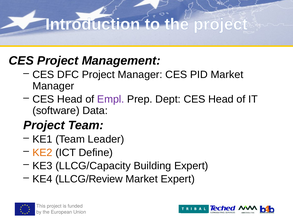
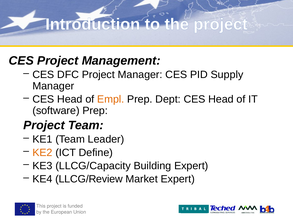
PID Market: Market -> Supply
Empl colour: purple -> orange
software Data: Data -> Prep
